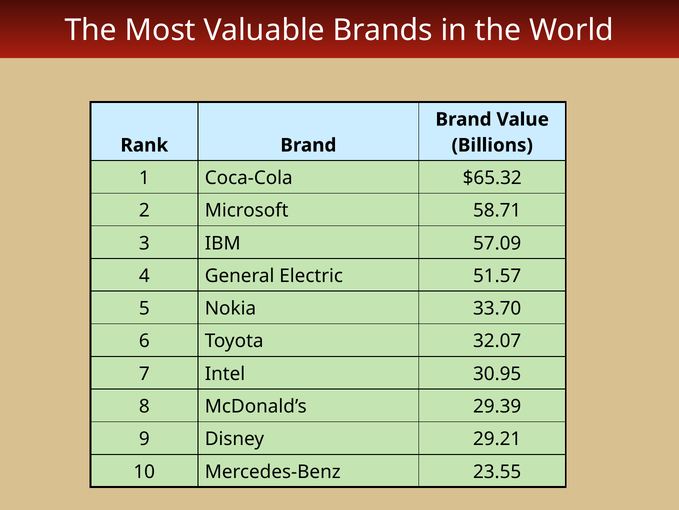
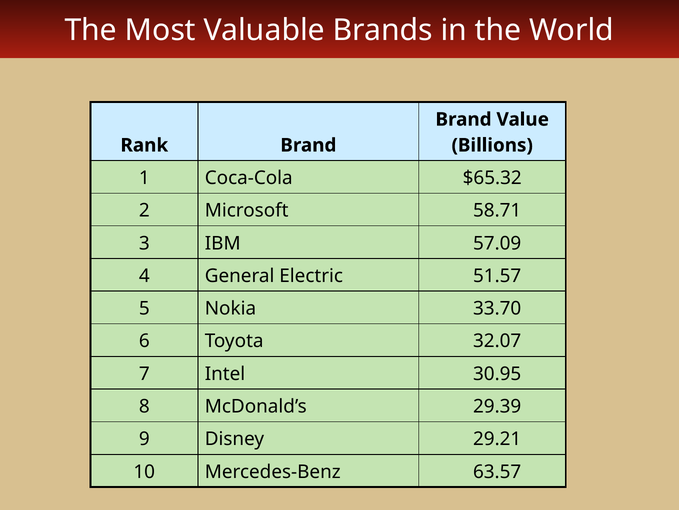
23.55: 23.55 -> 63.57
